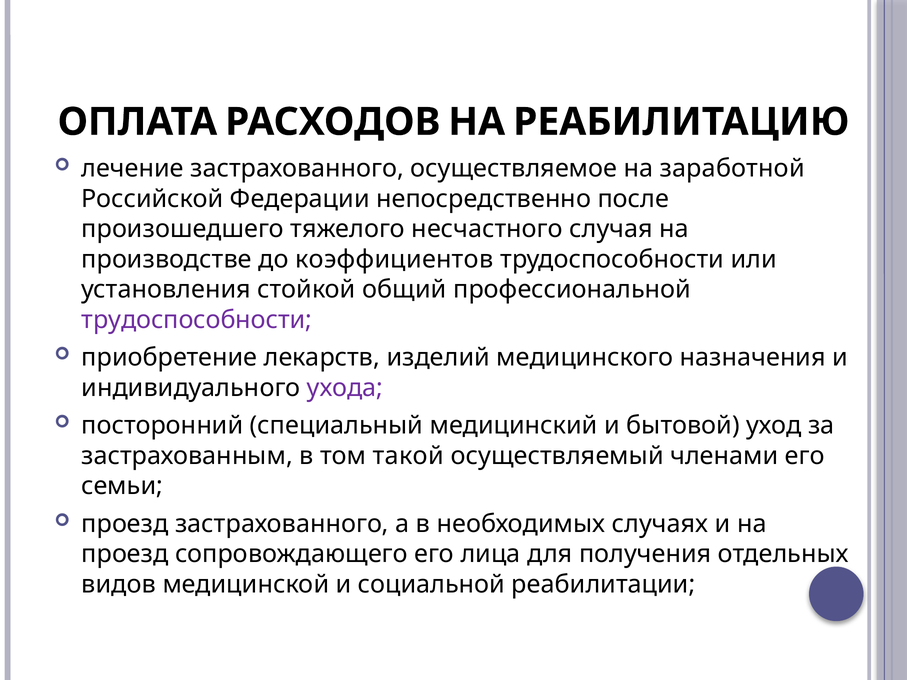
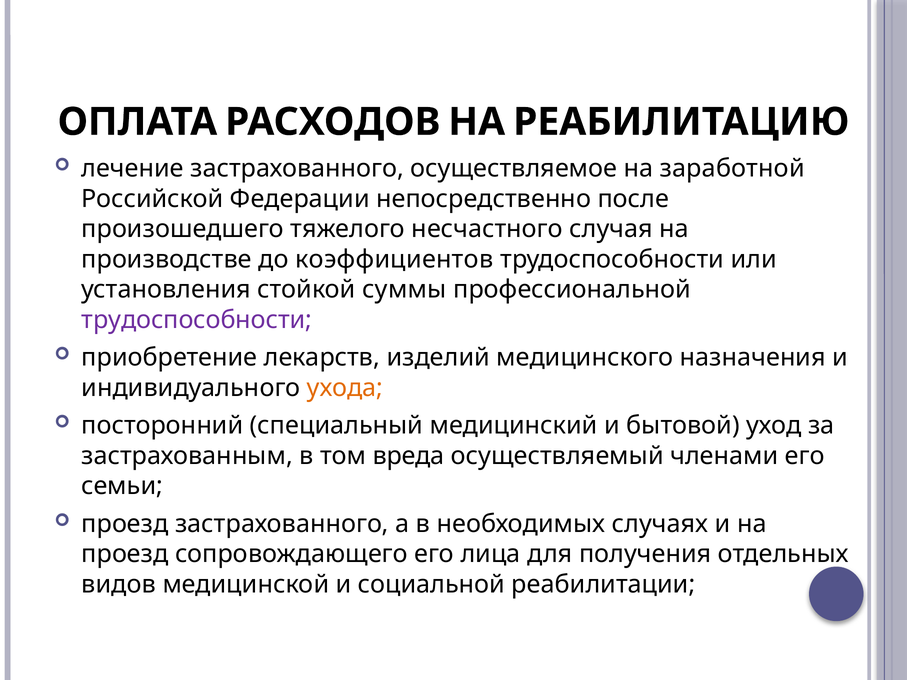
общий: общий -> суммы
ухода colour: purple -> orange
такой: такой -> вреда
